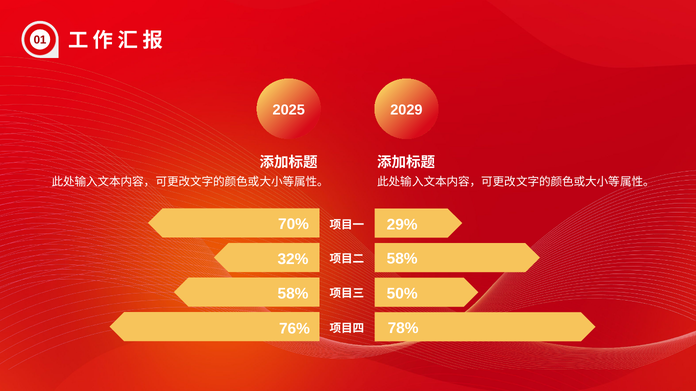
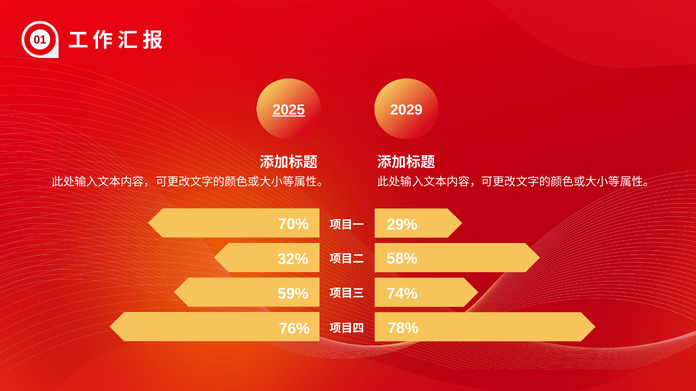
2025 underline: none -> present
58% at (293, 294): 58% -> 59%
50%: 50% -> 74%
